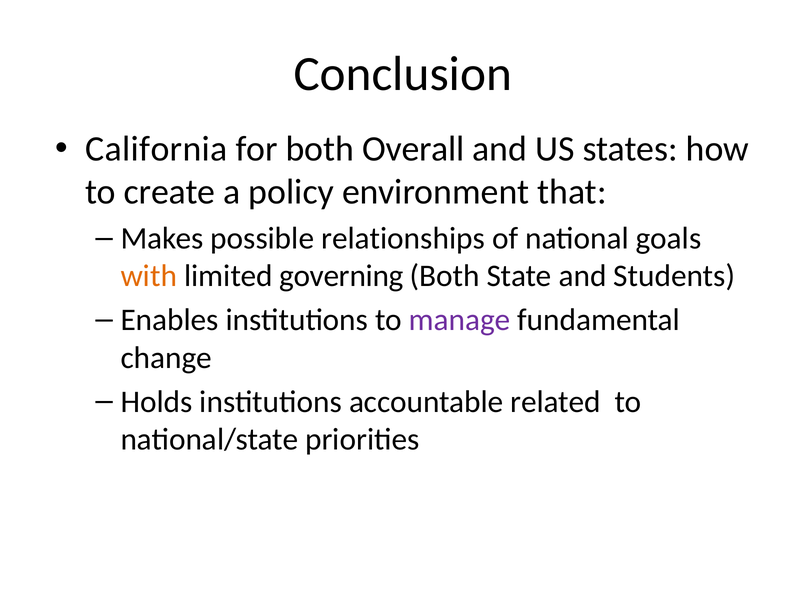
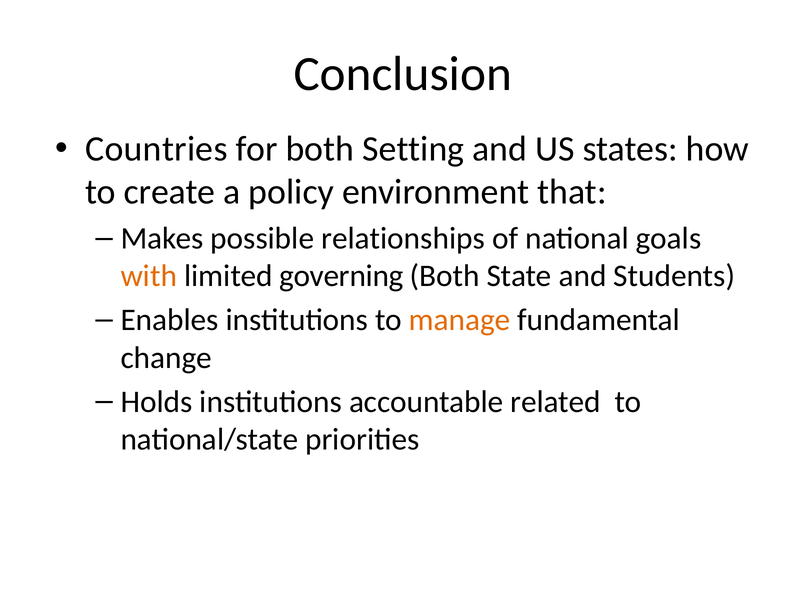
California: California -> Countries
Overall: Overall -> Setting
manage colour: purple -> orange
